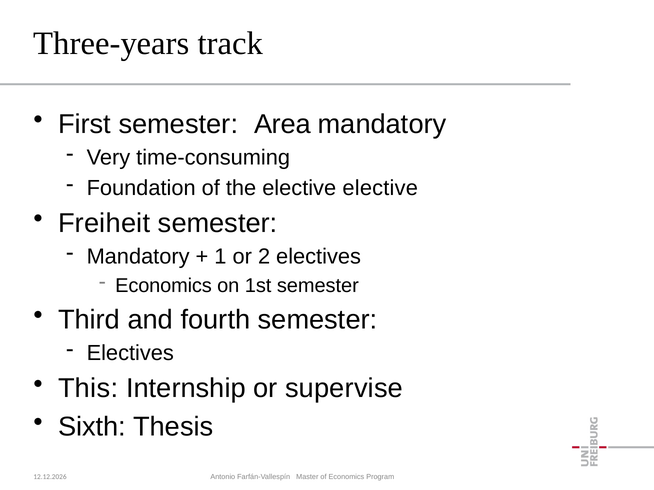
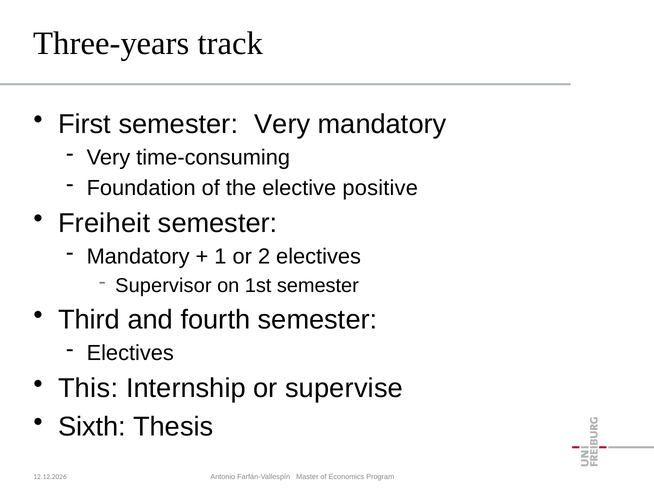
semester Area: Area -> Very
elective elective: elective -> positive
Economics at (164, 286): Economics -> Supervisor
